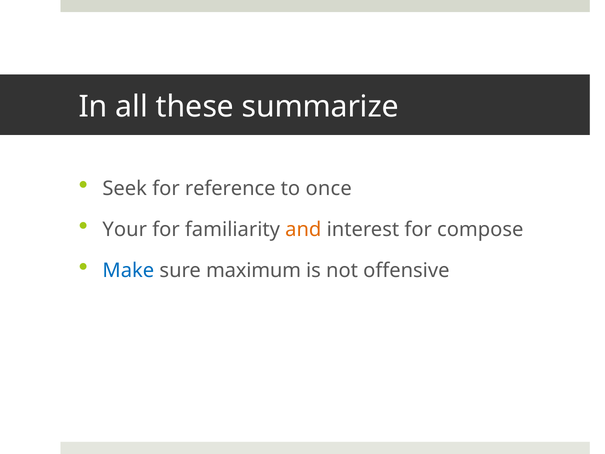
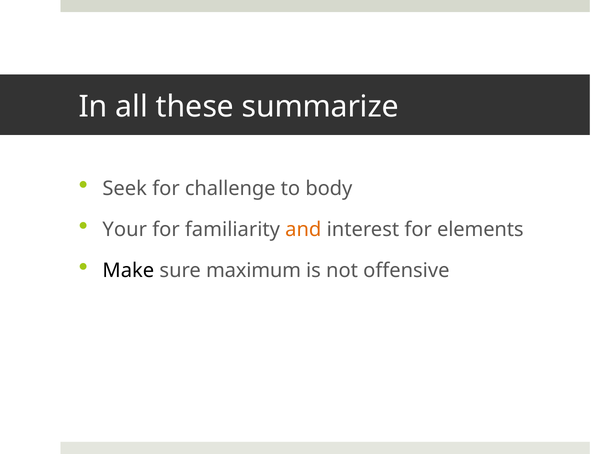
reference: reference -> challenge
once: once -> body
compose: compose -> elements
Make colour: blue -> black
